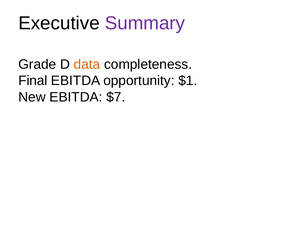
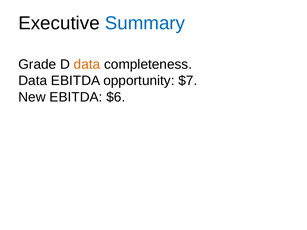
Summary colour: purple -> blue
Final at (33, 81): Final -> Data
$1: $1 -> $7
$7: $7 -> $6
